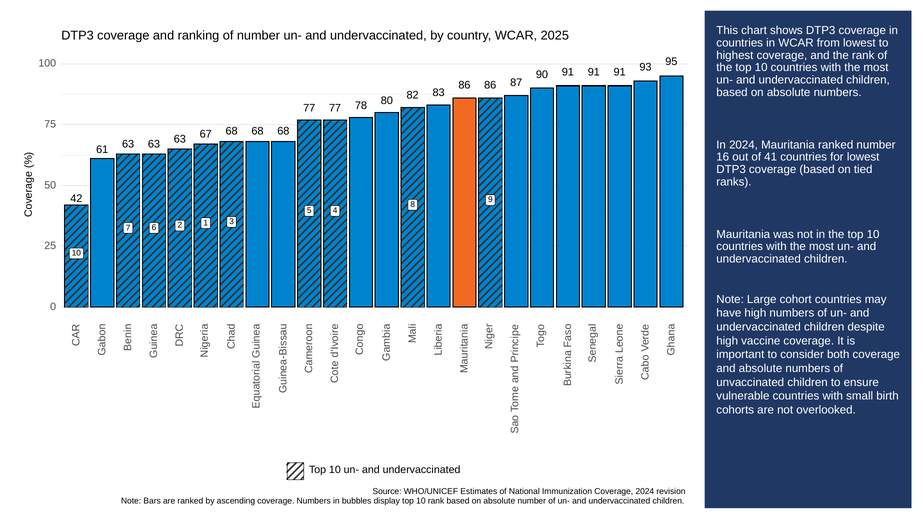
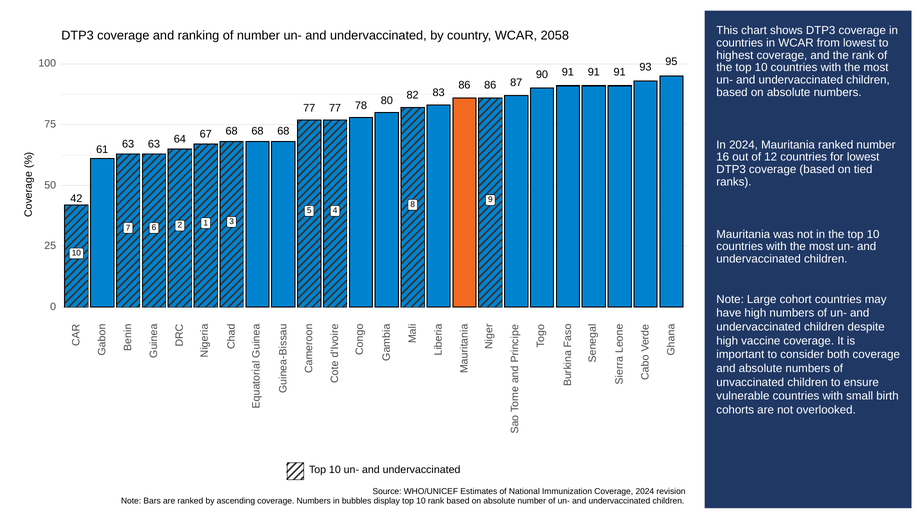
2025: 2025 -> 2058
63 at (180, 139): 63 -> 64
41: 41 -> 12
